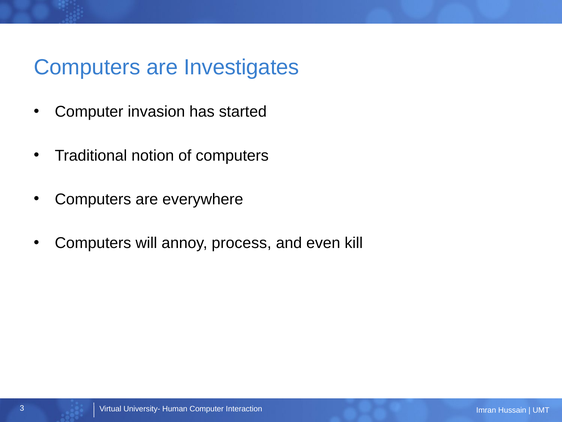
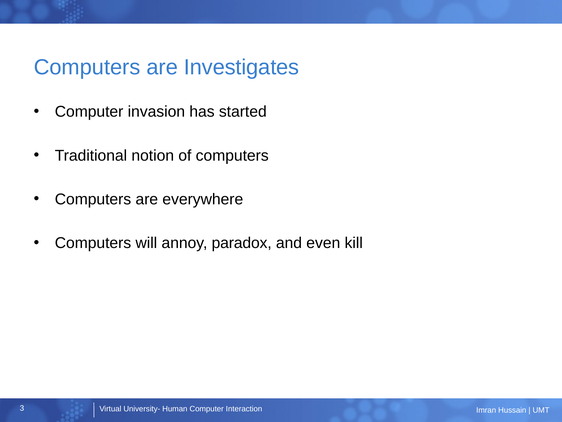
process: process -> paradox
